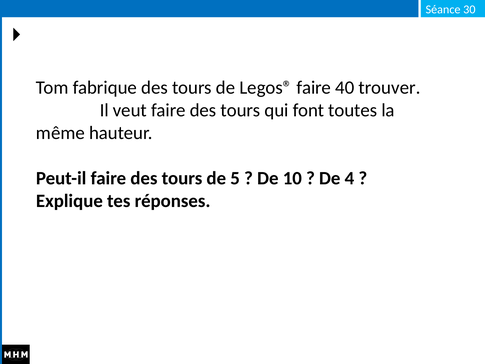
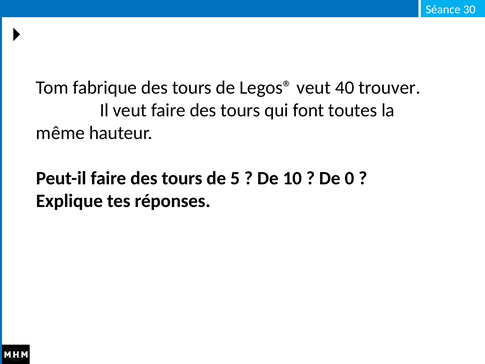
Legos® faire: faire -> veut
4: 4 -> 0
